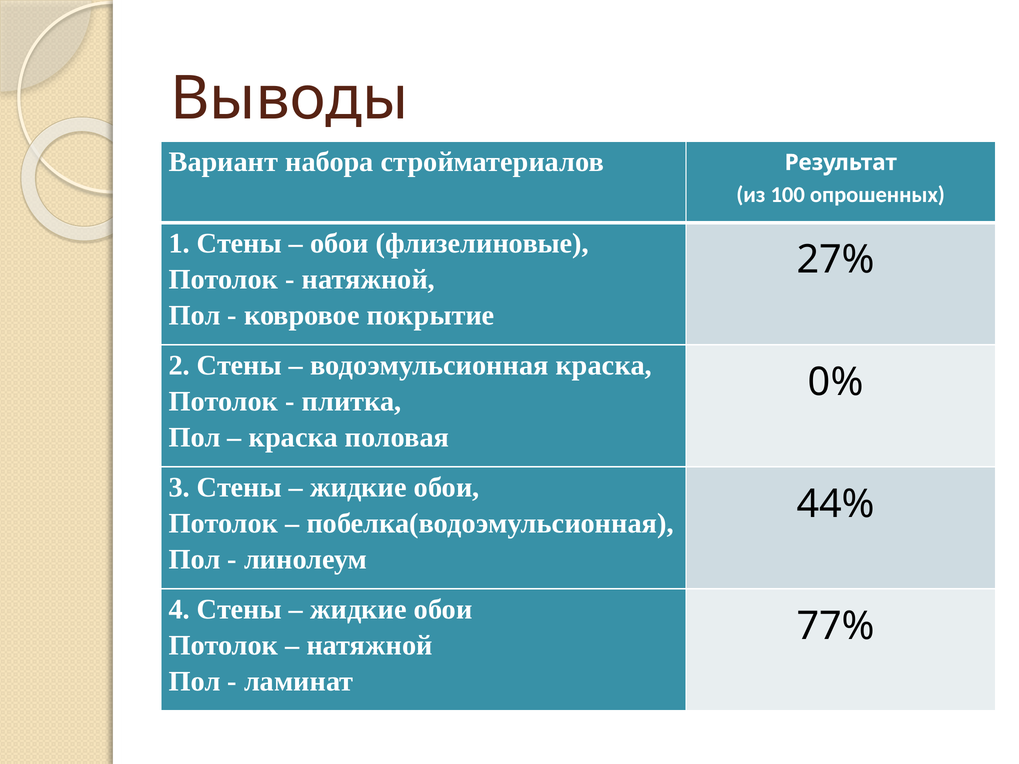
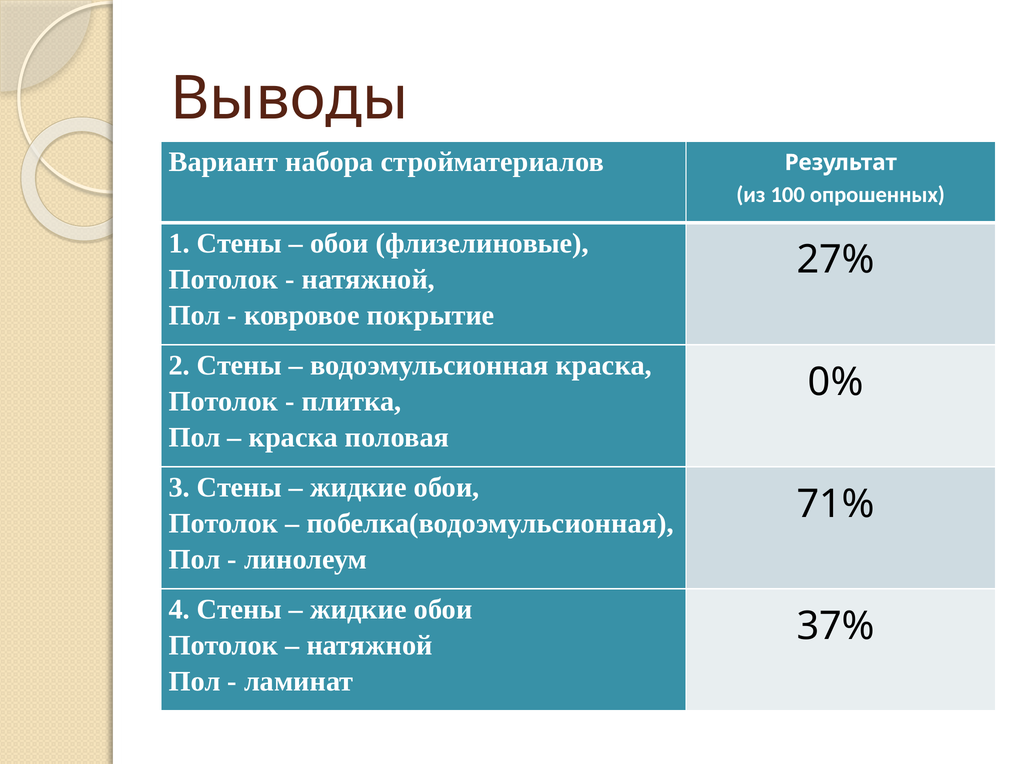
44%: 44% -> 71%
77%: 77% -> 37%
